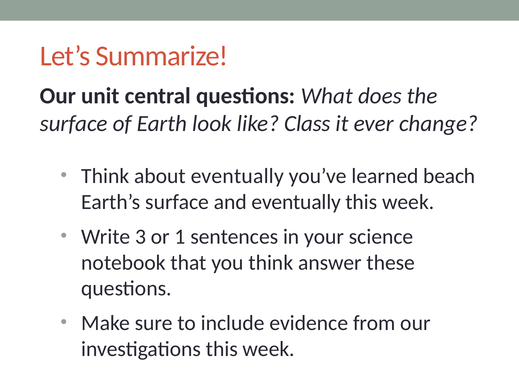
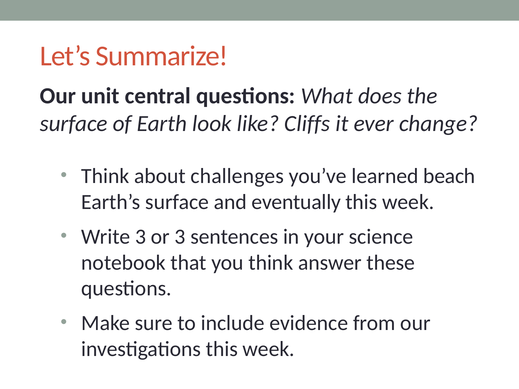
Class: Class -> Cliffs
about eventually: eventually -> challenges
or 1: 1 -> 3
